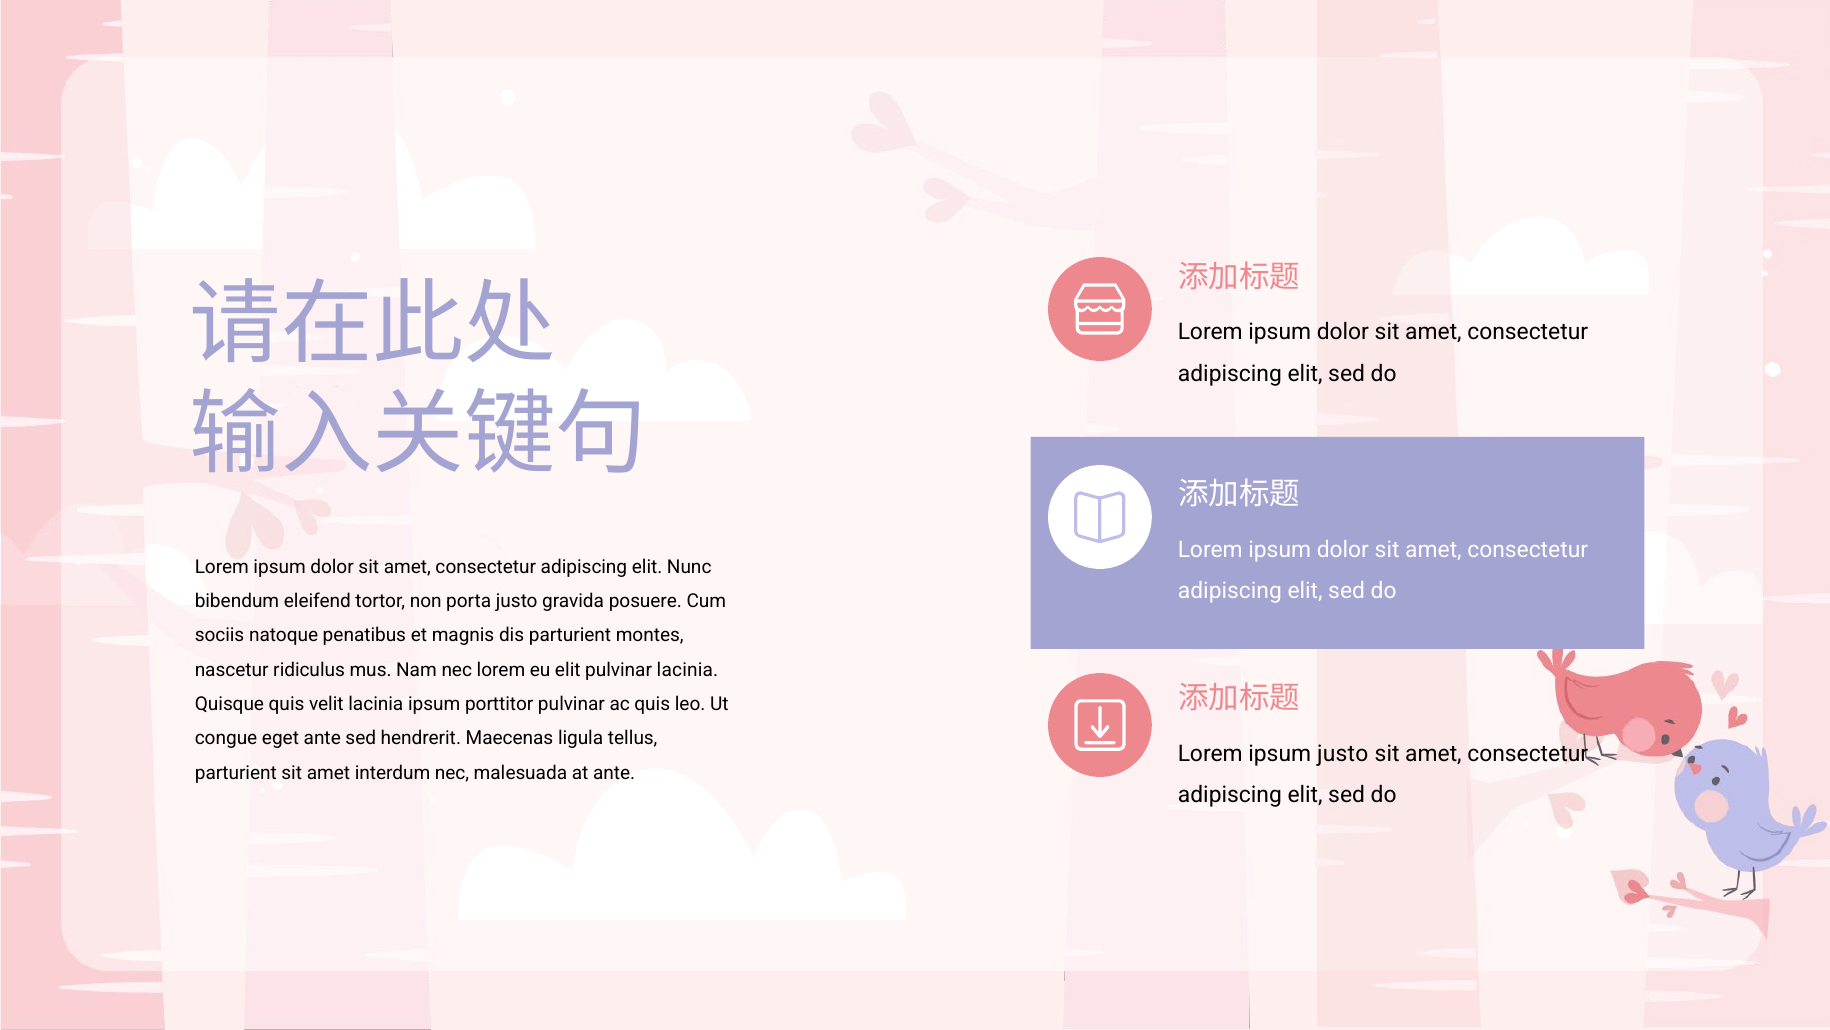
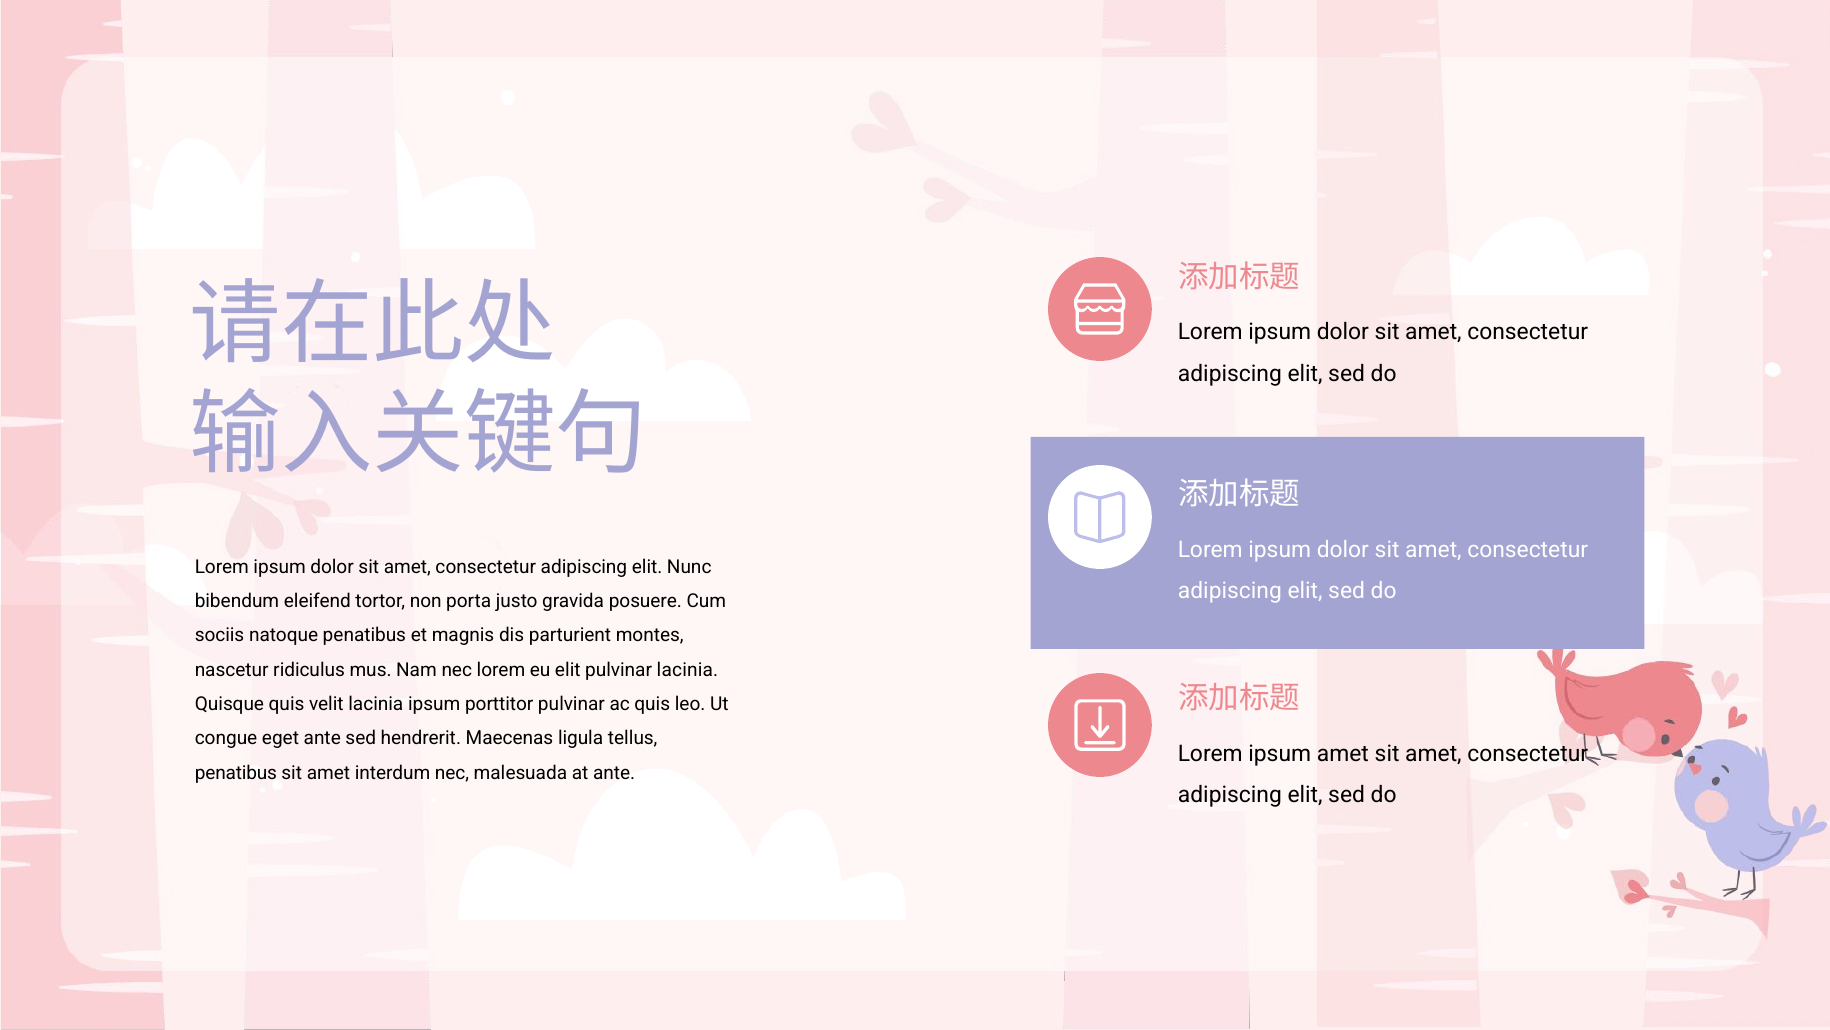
ipsum justo: justo -> amet
parturient at (236, 773): parturient -> penatibus
